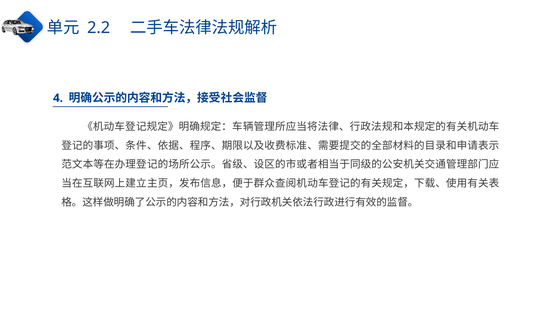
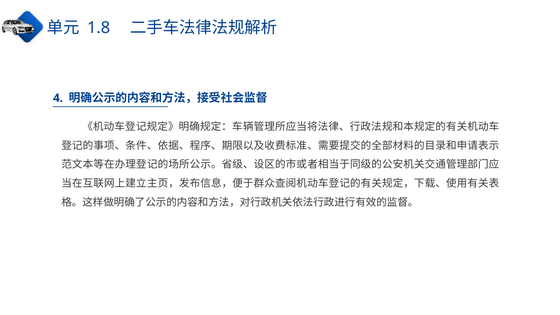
2.2: 2.2 -> 1.8
